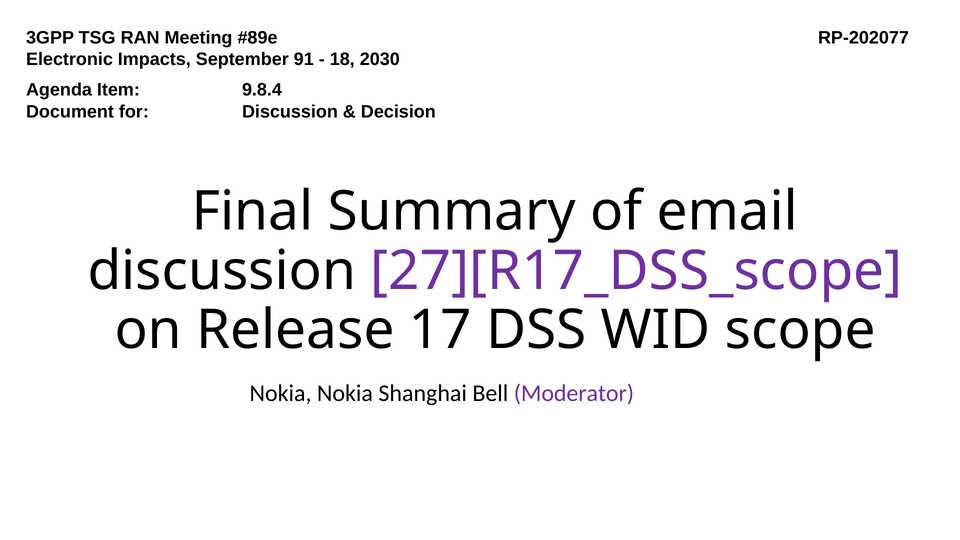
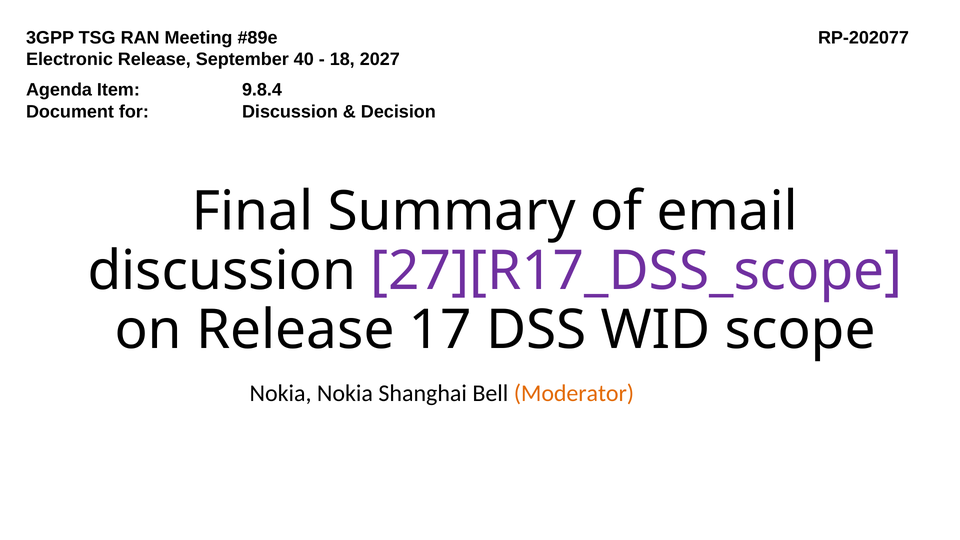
Electronic Impacts: Impacts -> Release
91: 91 -> 40
2030: 2030 -> 2027
Moderator colour: purple -> orange
